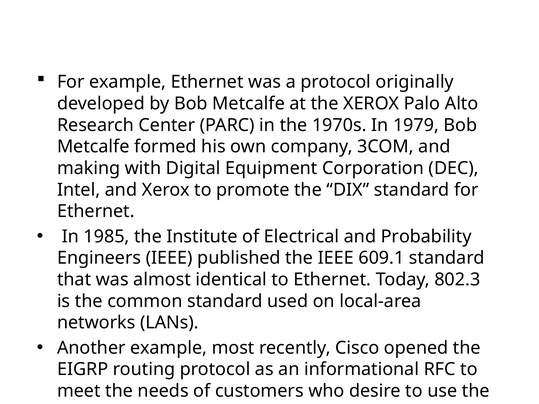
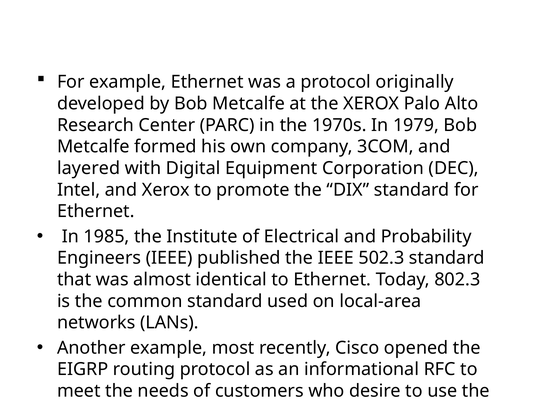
making: making -> layered
609.1: 609.1 -> 502.3
